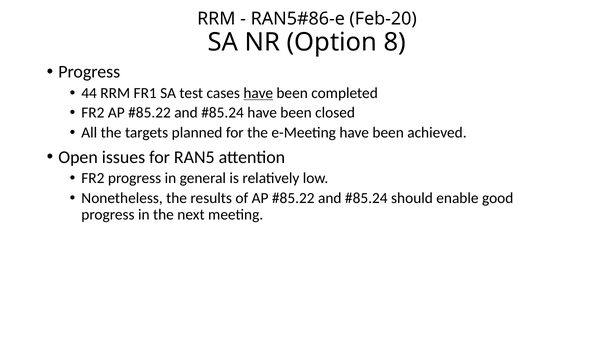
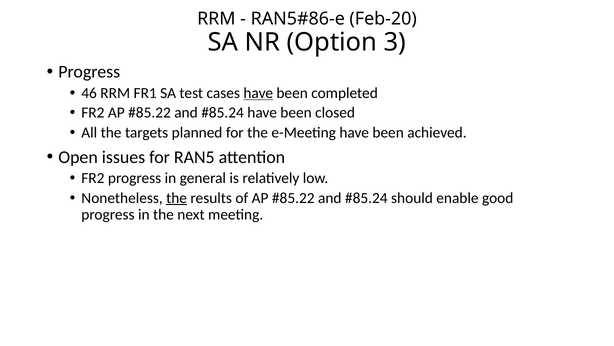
8: 8 -> 3
44: 44 -> 46
the at (177, 198) underline: none -> present
